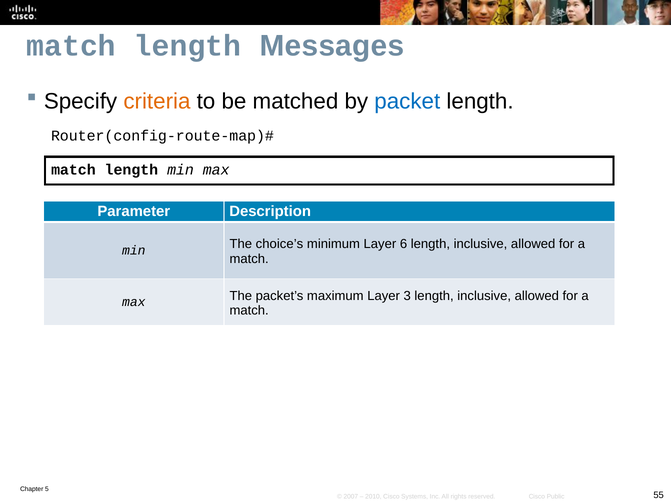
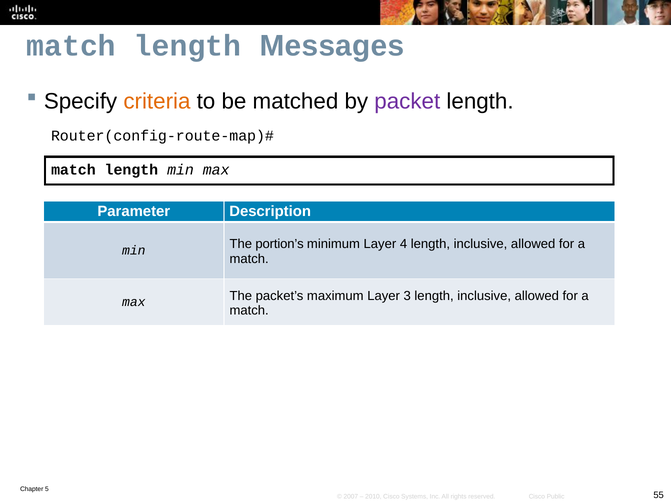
packet colour: blue -> purple
choice’s: choice’s -> portion’s
6: 6 -> 4
